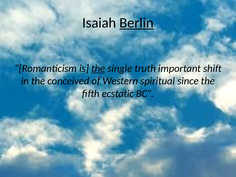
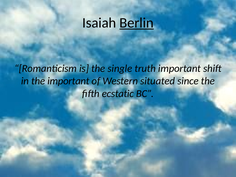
the at (98, 68) underline: present -> none
the conceived: conceived -> important
spiritual: spiritual -> situated
